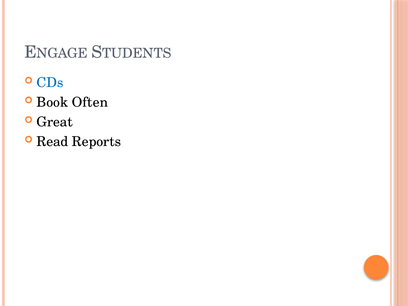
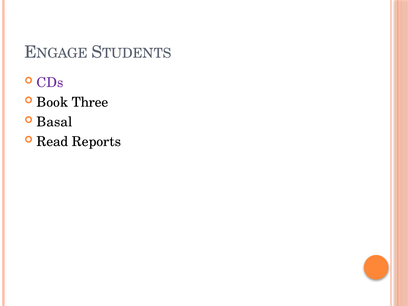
CDs colour: blue -> purple
Often: Often -> Three
Great: Great -> Basal
